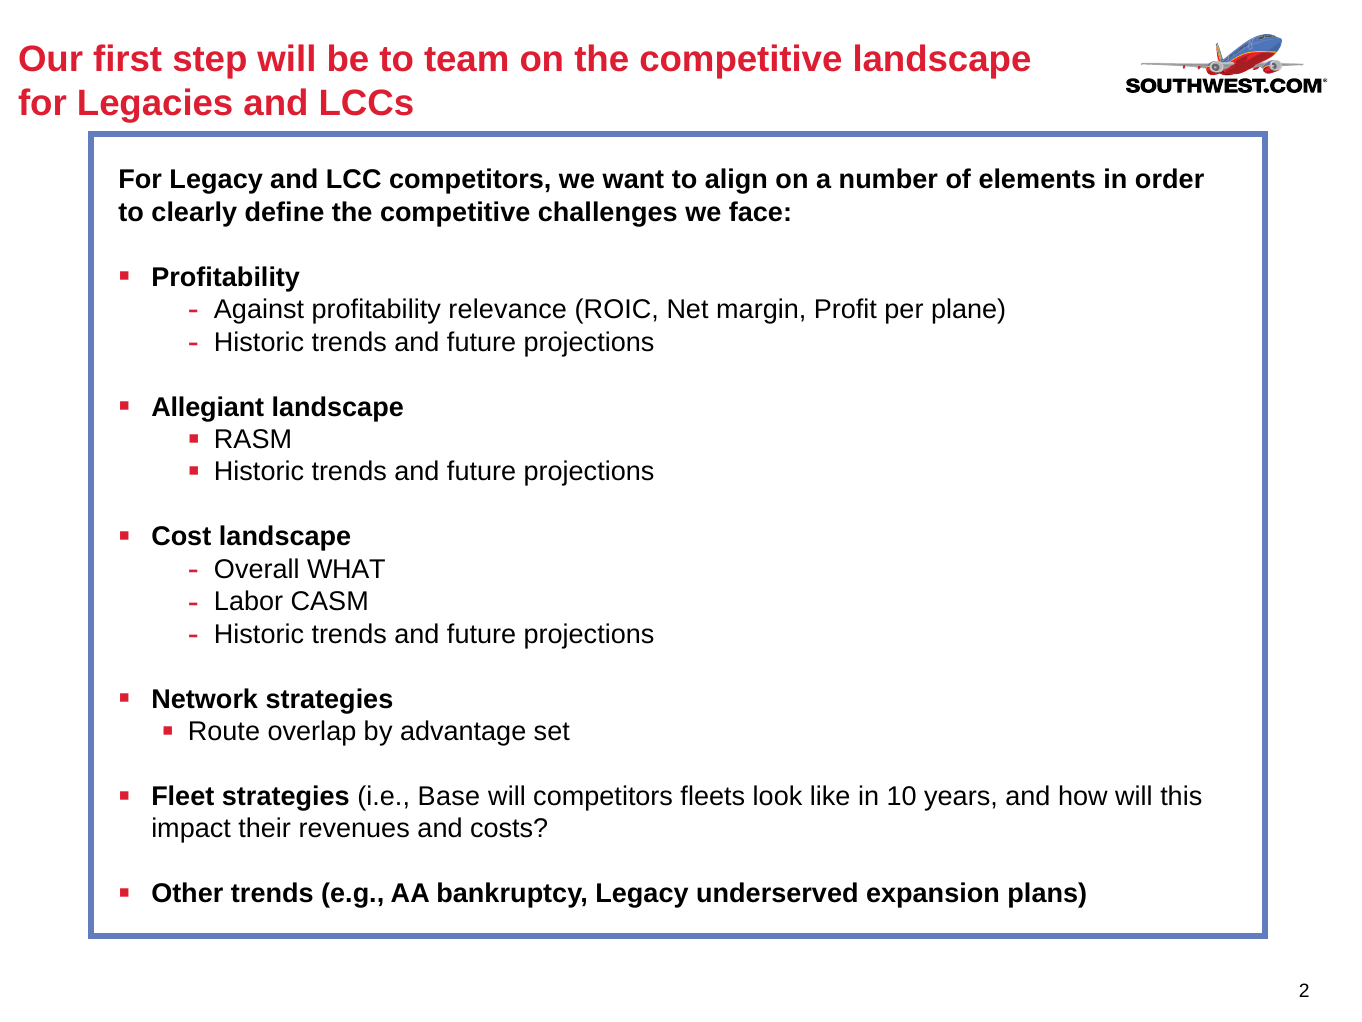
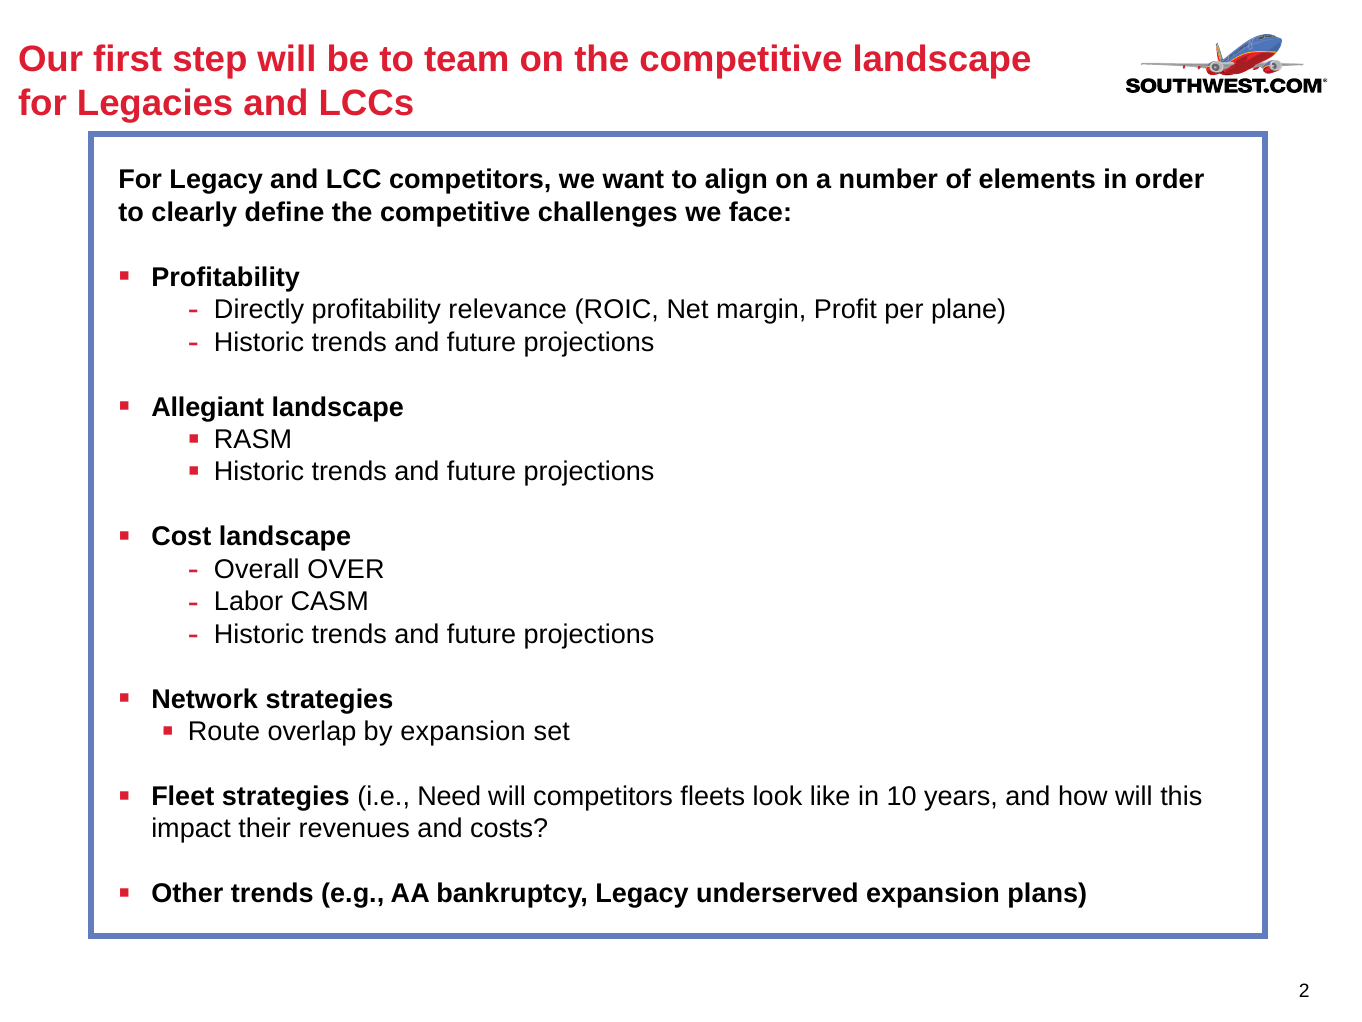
Against: Against -> Directly
WHAT: WHAT -> OVER
by advantage: advantage -> expansion
Base: Base -> Need
